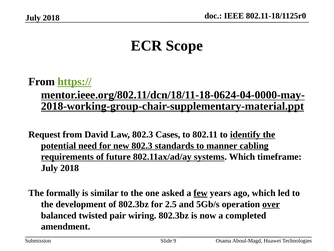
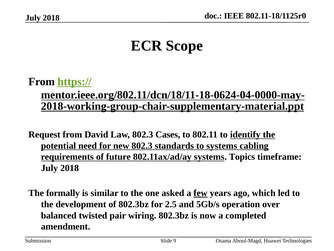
to manner: manner -> systems
systems Which: Which -> Topics
over underline: present -> none
